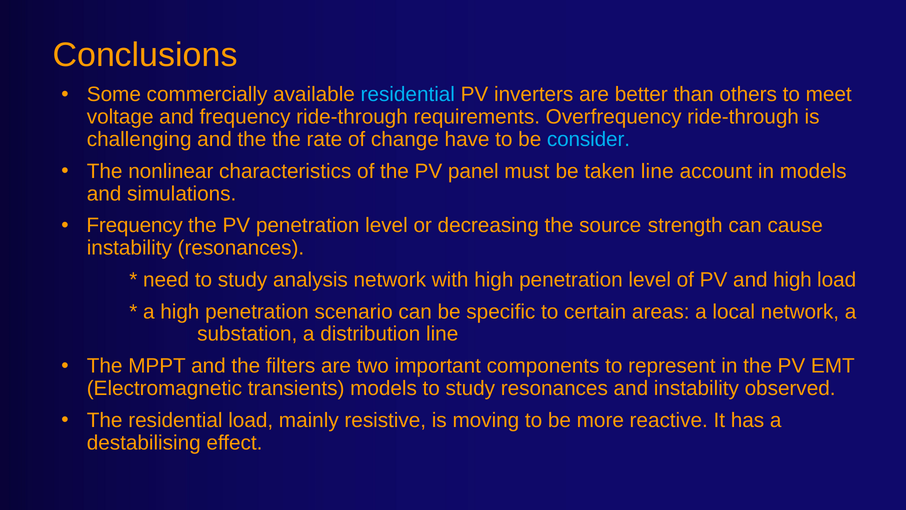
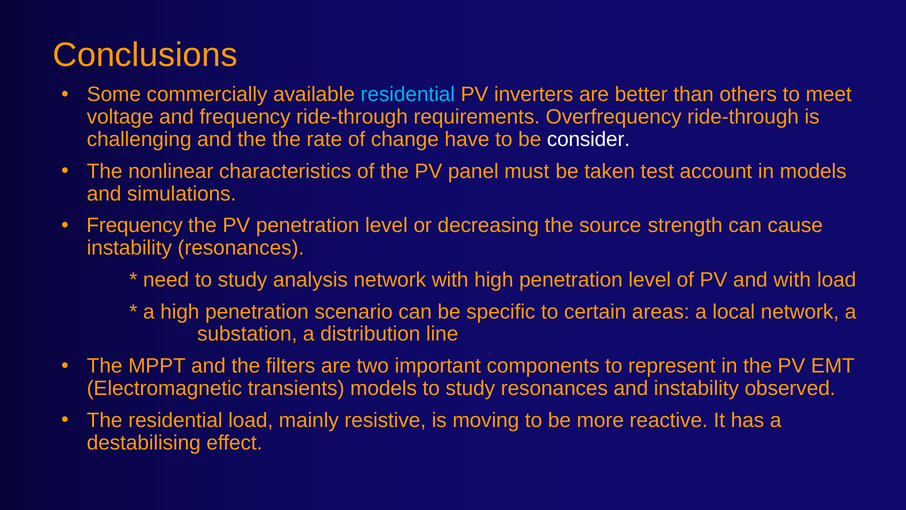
consider colour: light blue -> white
taken line: line -> test
and high: high -> with
